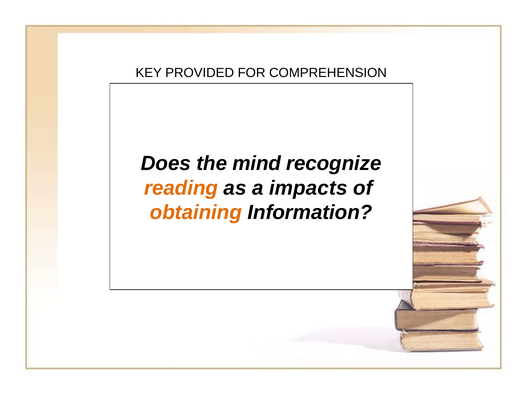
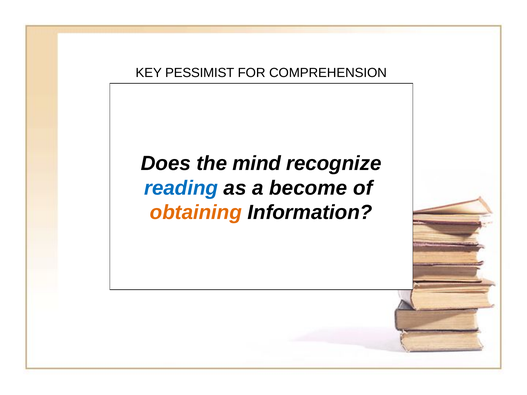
PROVIDED: PROVIDED -> PESSIMIST
reading colour: orange -> blue
impacts: impacts -> become
